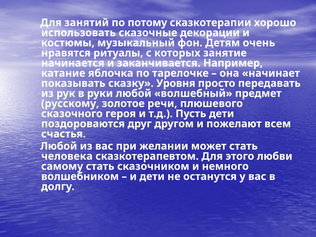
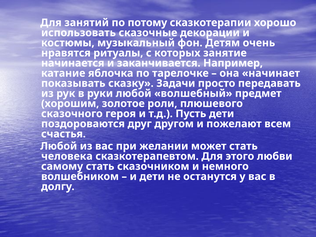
Уровня: Уровня -> Задачи
русскому: русскому -> хорошим
речи: речи -> роли
